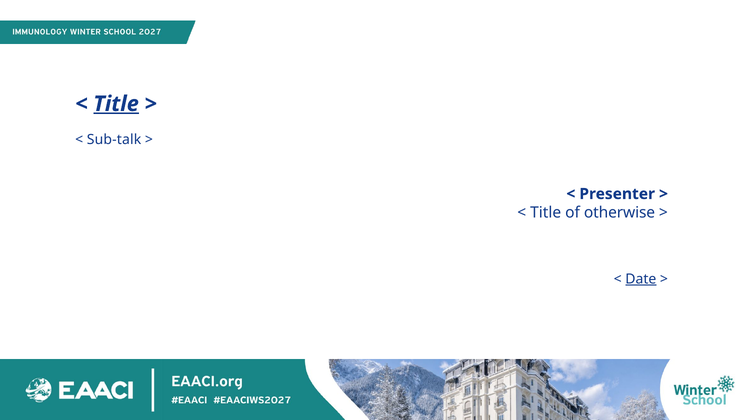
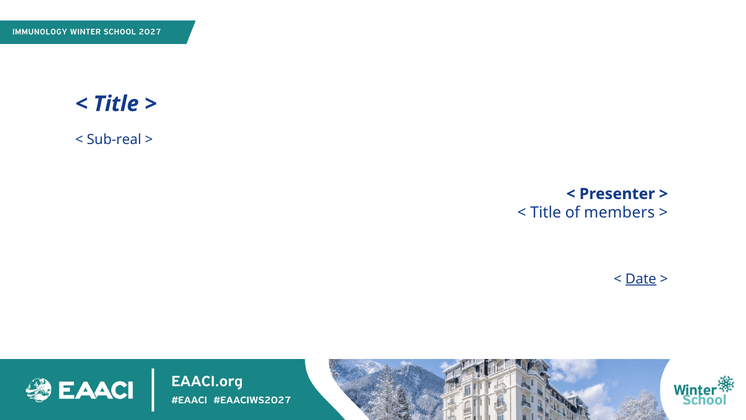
Title at (116, 104) underline: present -> none
Sub-talk: Sub-talk -> Sub-real
otherwise: otherwise -> members
